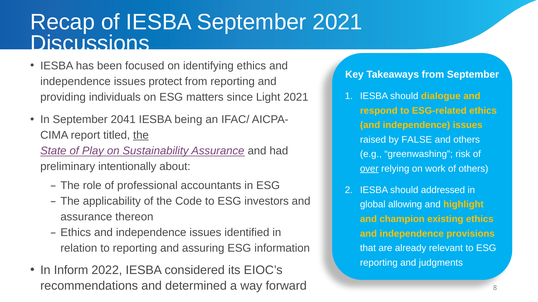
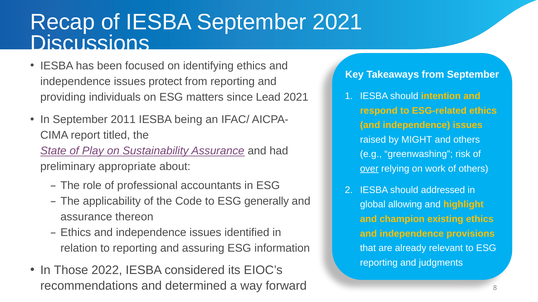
dialogue: dialogue -> intention
Light: Light -> Lead
2041: 2041 -> 2011
the at (141, 136) underline: present -> none
FALSE: FALSE -> MIGHT
intentionally: intentionally -> appropriate
investors: investors -> generally
Inform: Inform -> Those
